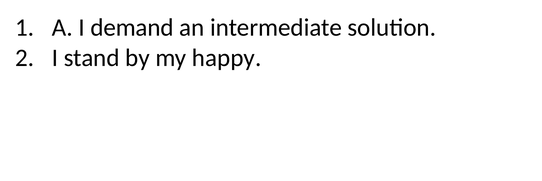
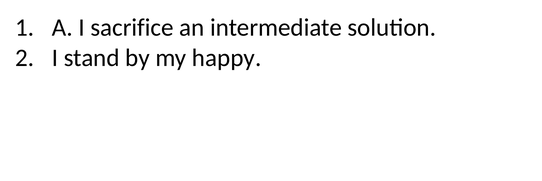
demand: demand -> sacrifice
